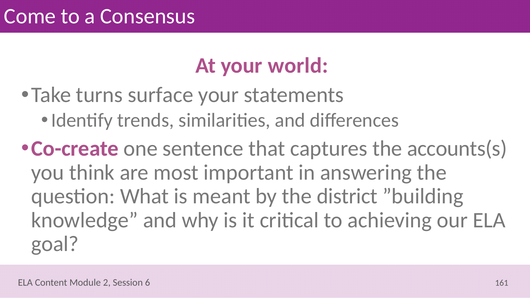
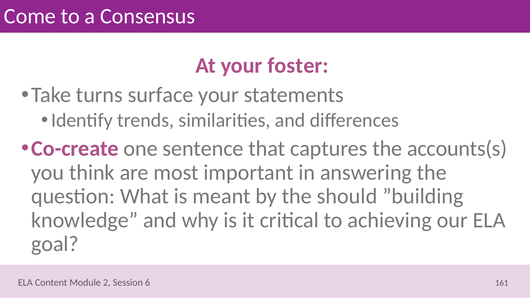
world: world -> foster
district: district -> should
